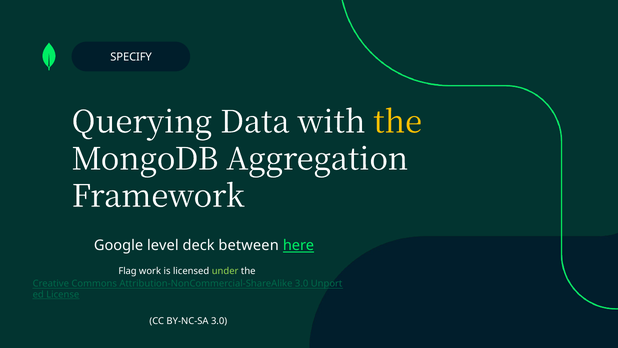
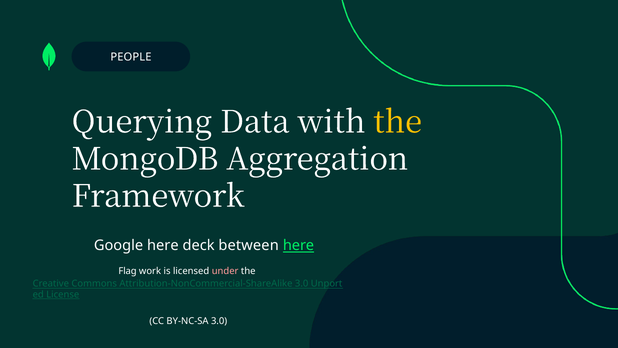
SPECIFY: SPECIFY -> PEOPLE
Google level: level -> here
under colour: light green -> pink
